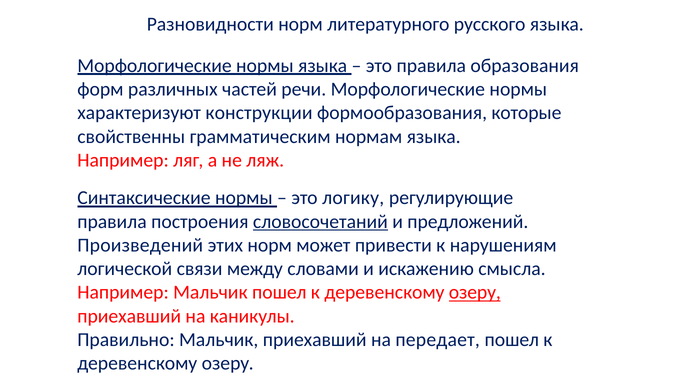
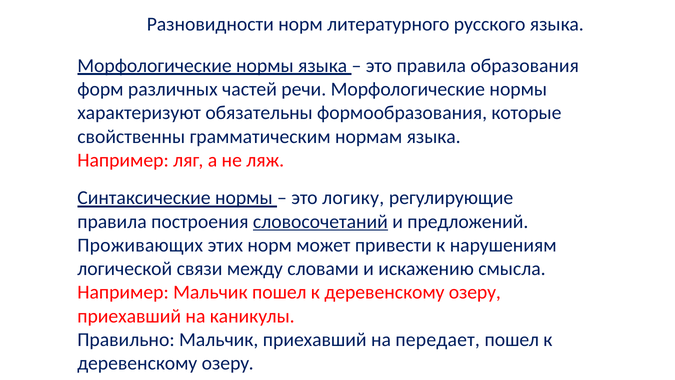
конструкции: конструкции -> обязательны
Произведений: Произведений -> Проживающих
озеру at (475, 292) underline: present -> none
